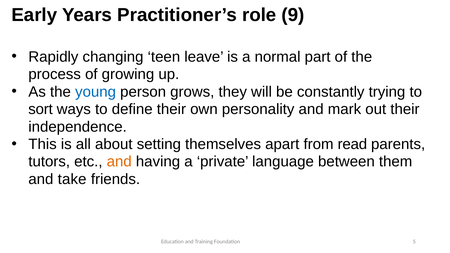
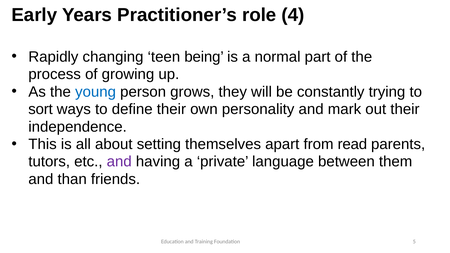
9: 9 -> 4
leave: leave -> being
and at (119, 162) colour: orange -> purple
take: take -> than
